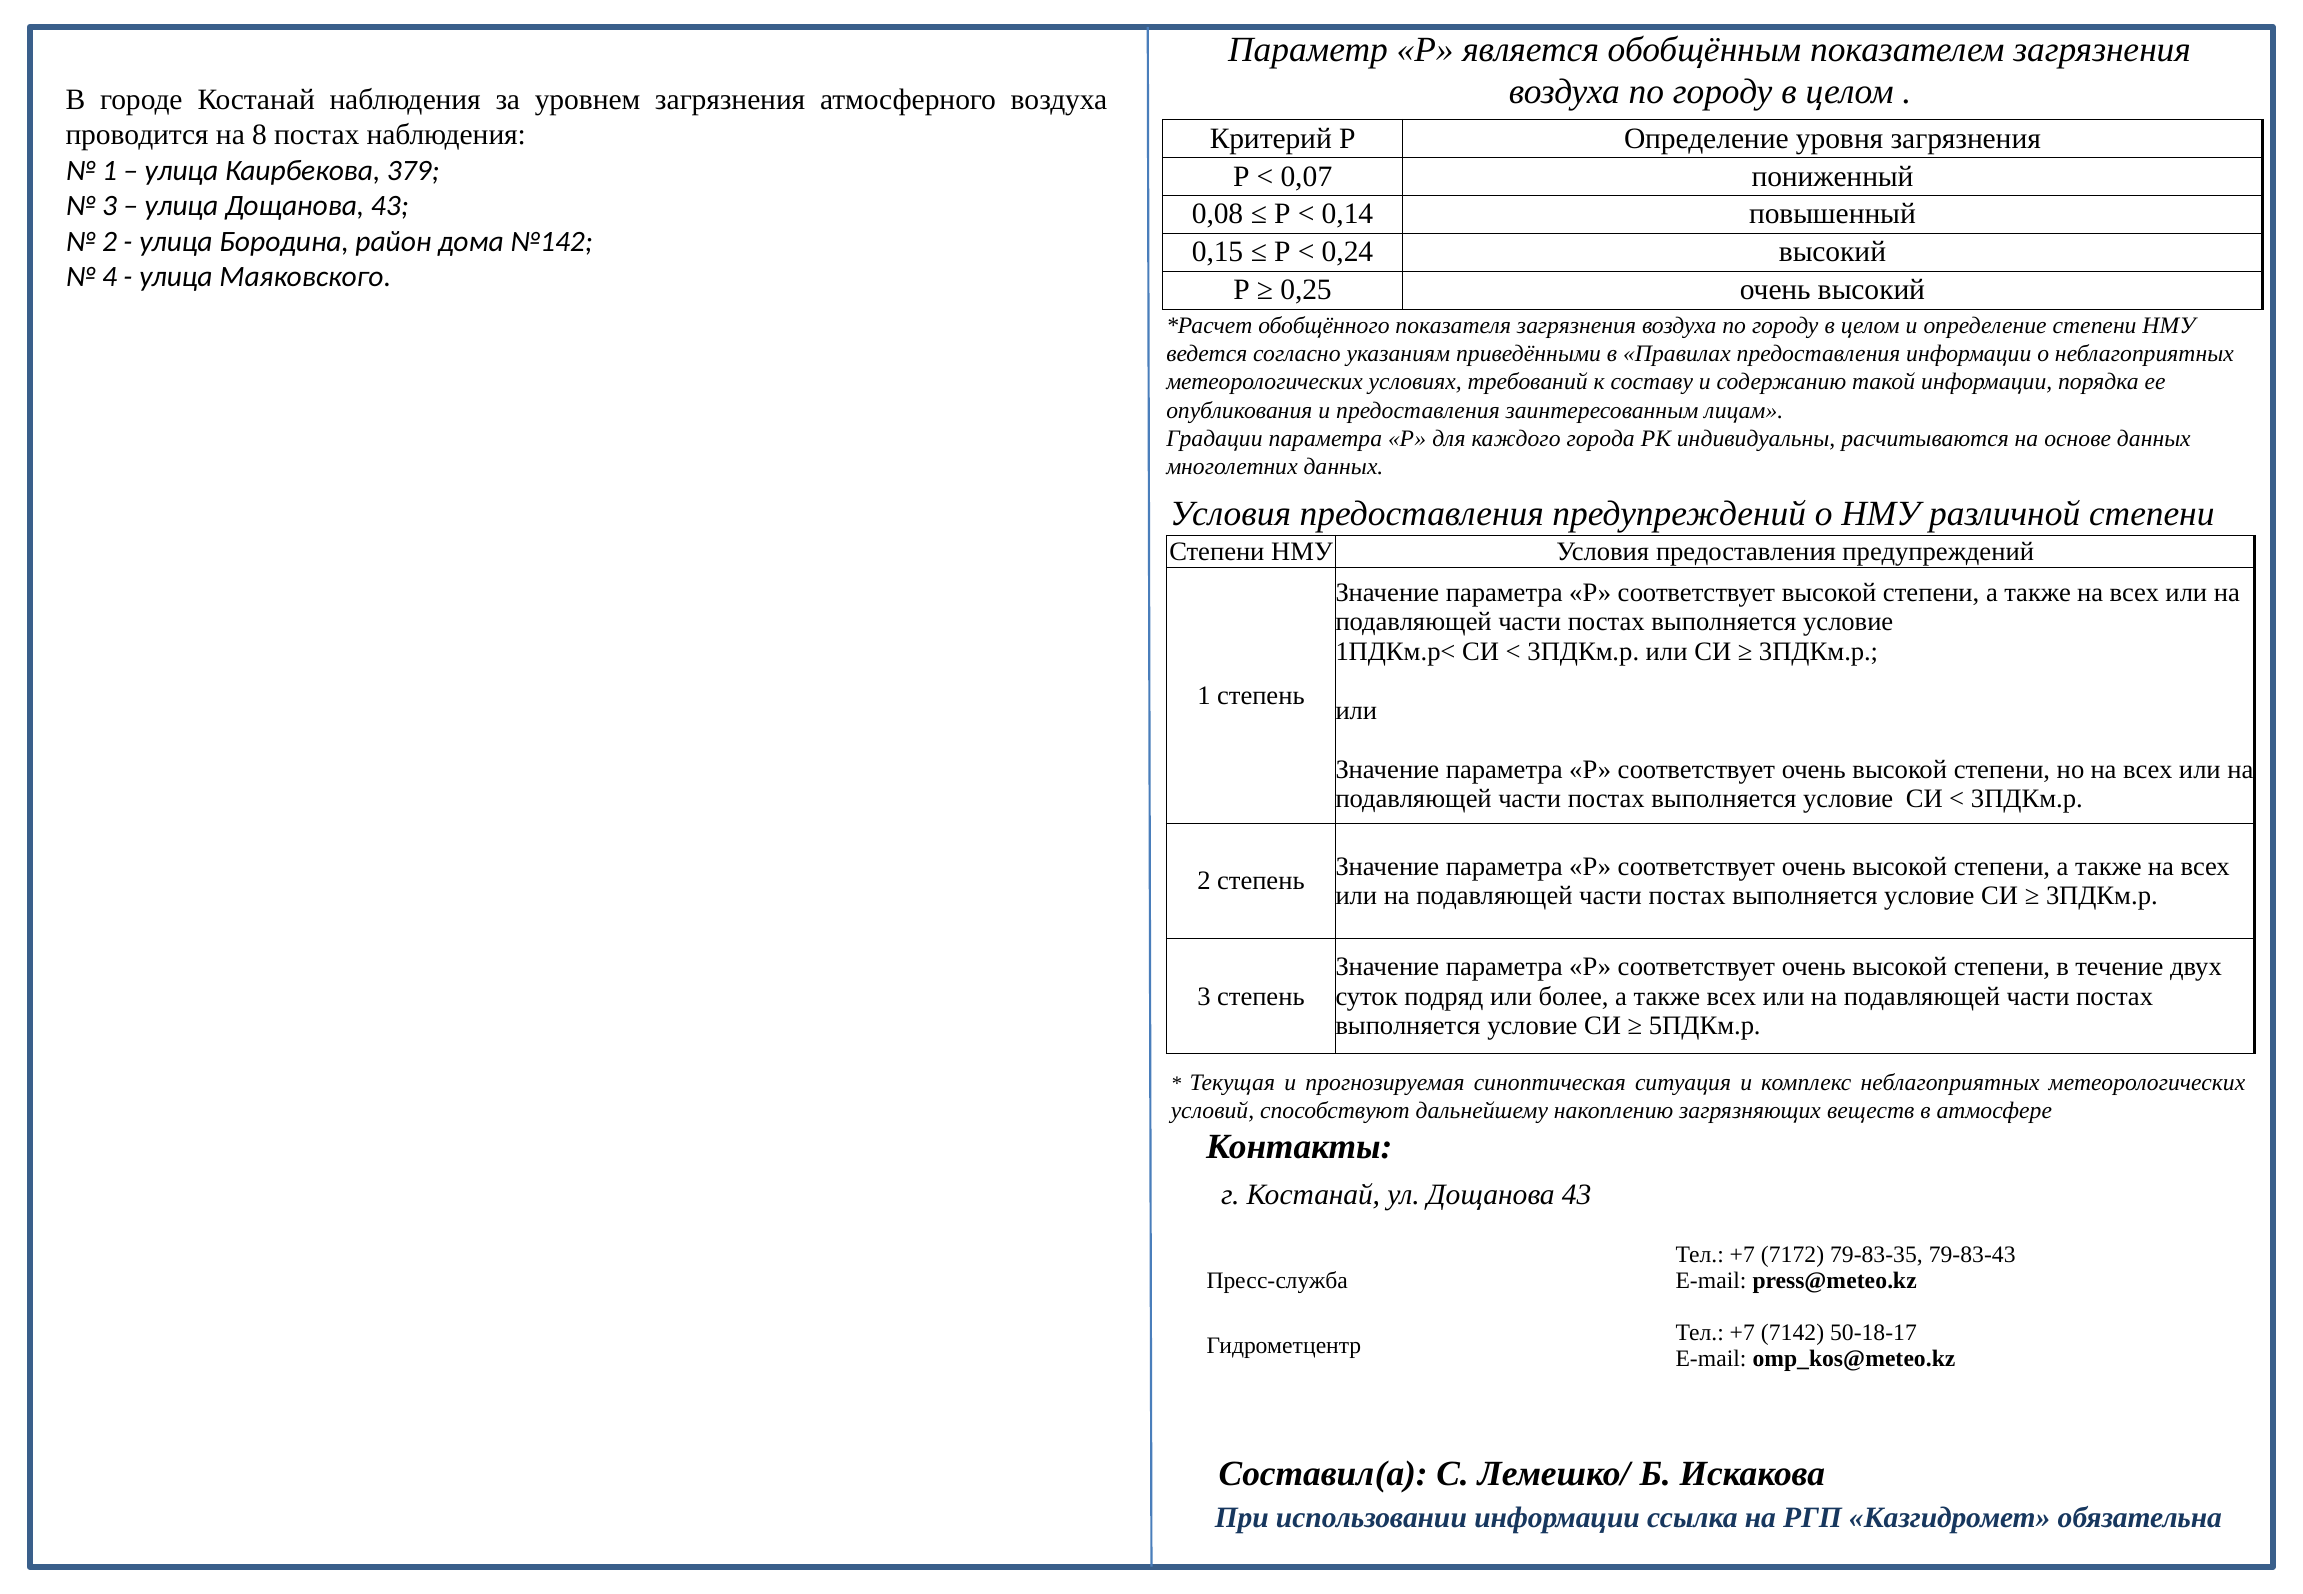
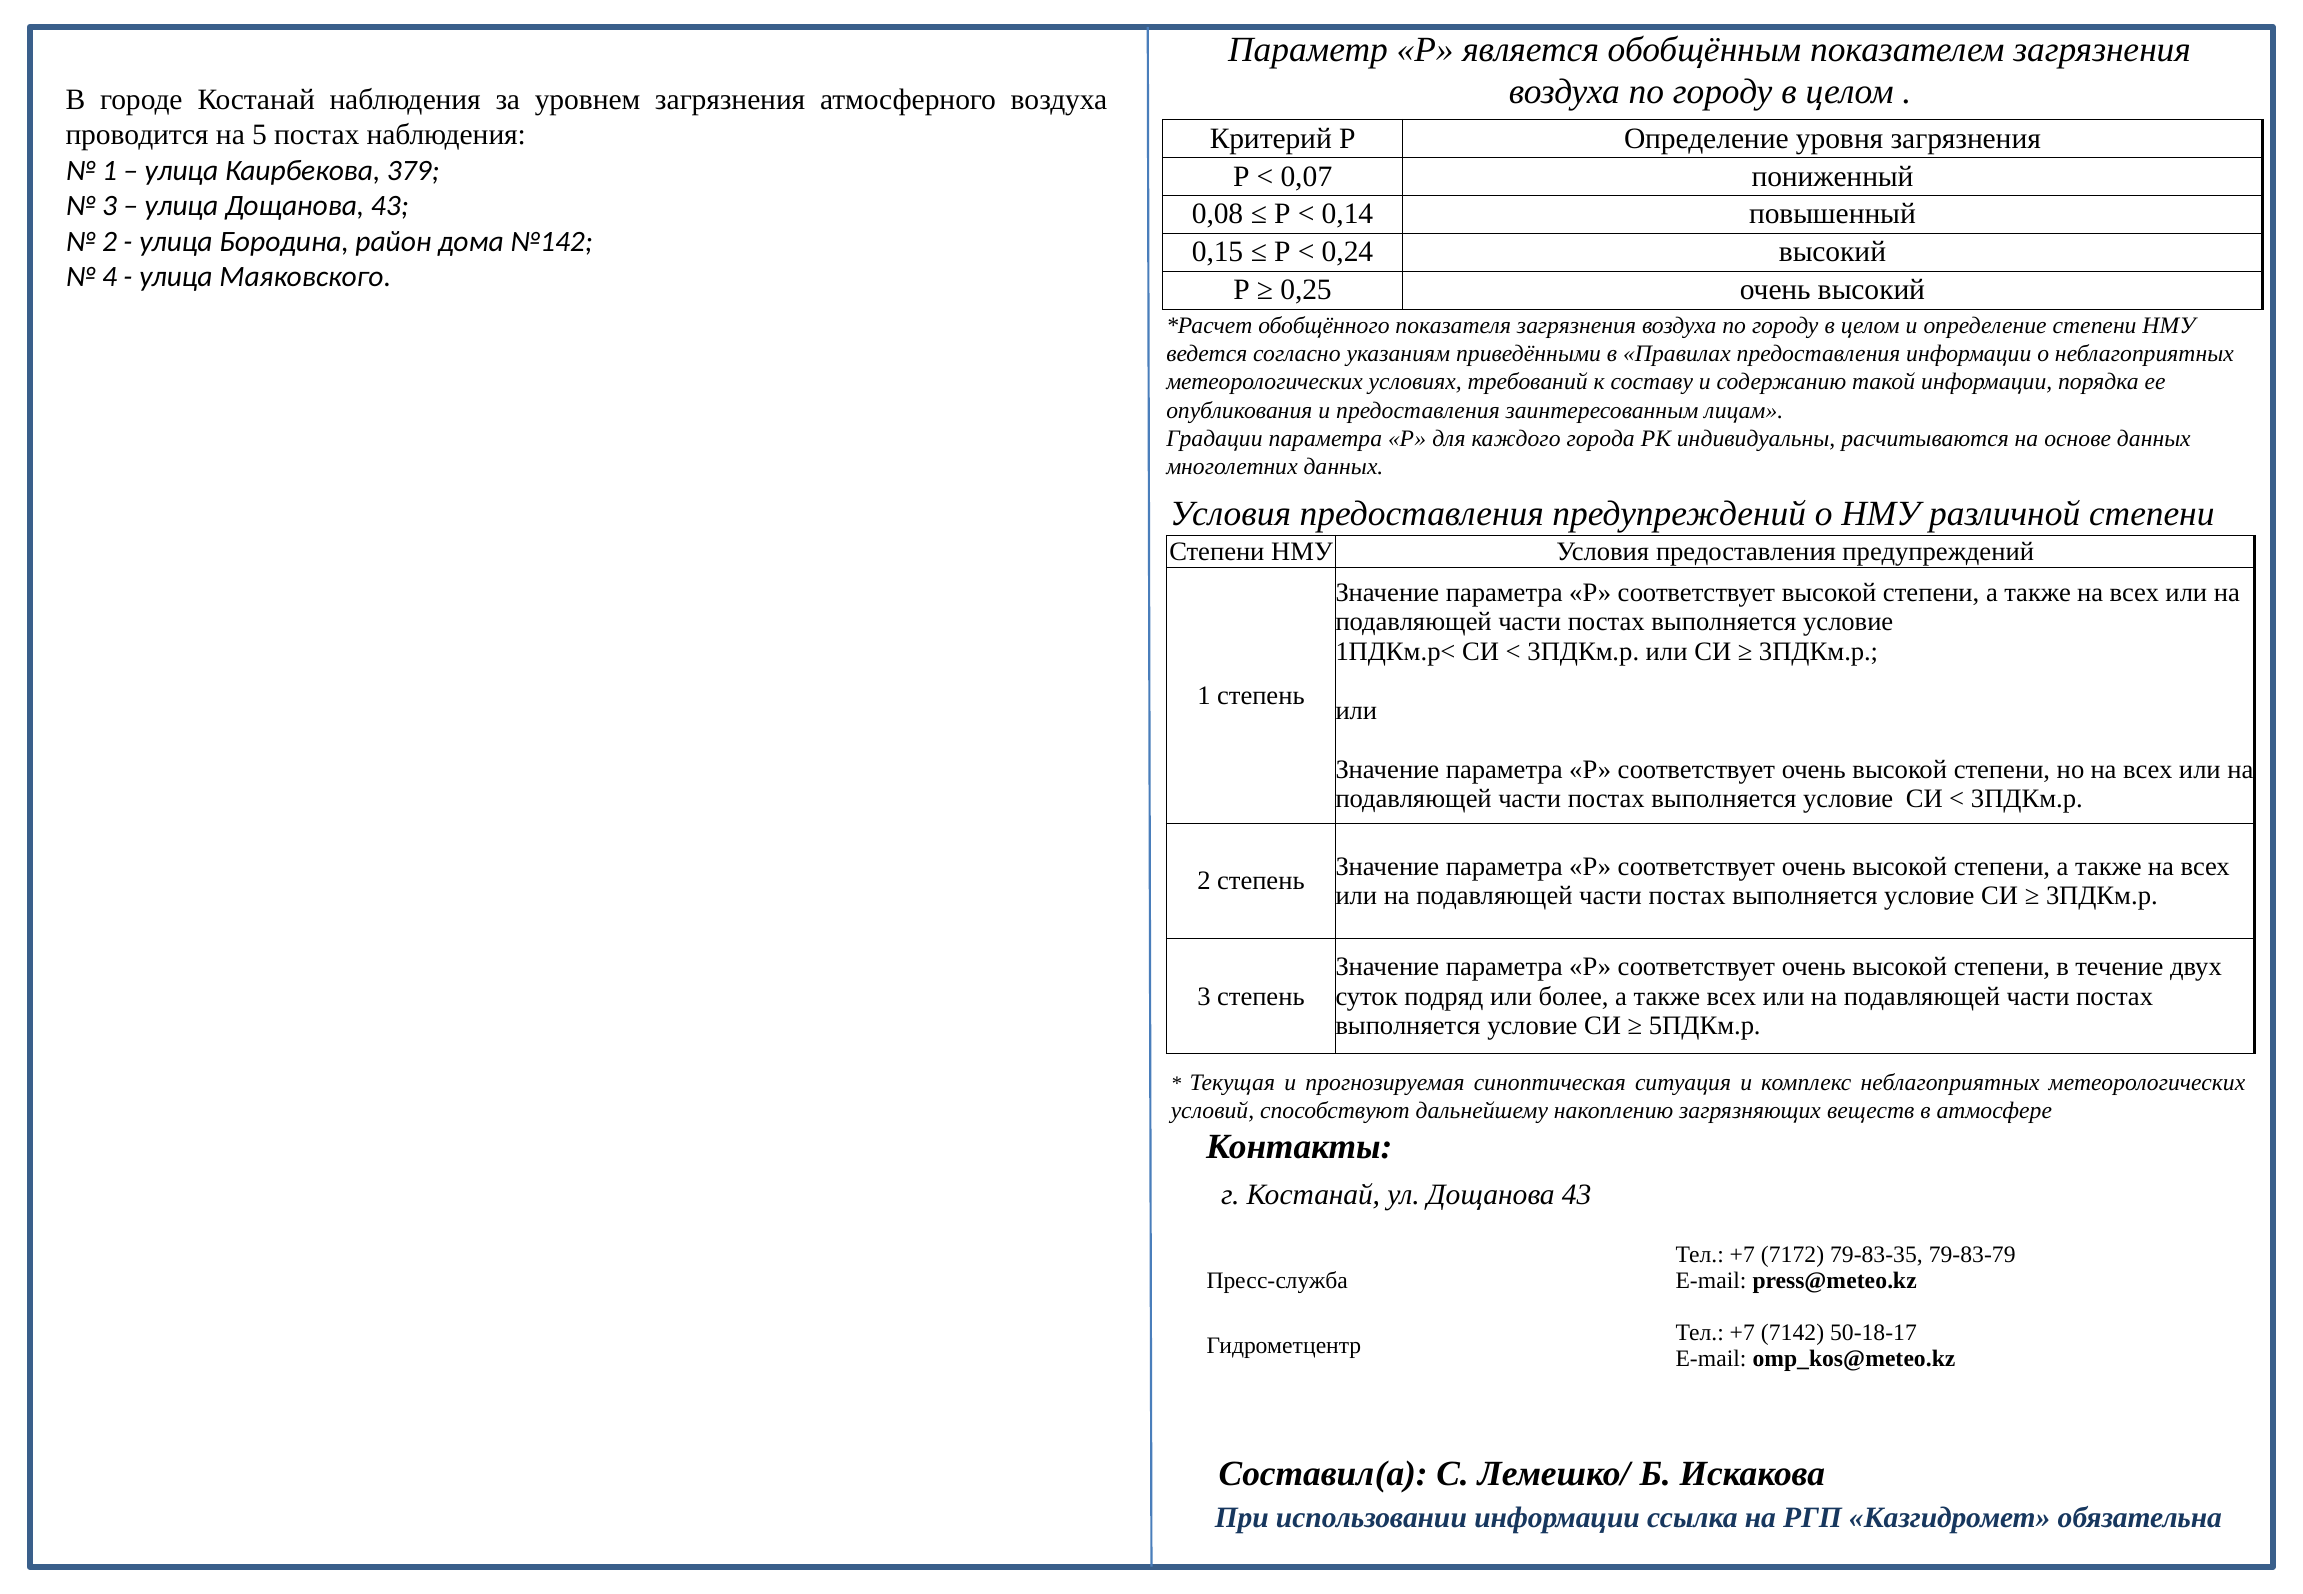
8: 8 -> 5
79-83-43: 79-83-43 -> 79-83-79
